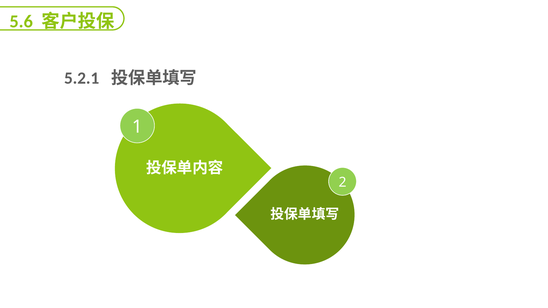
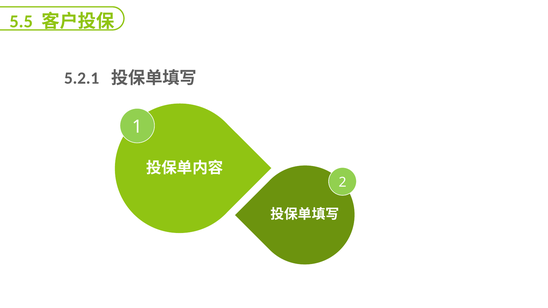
5.6: 5.6 -> 5.5
